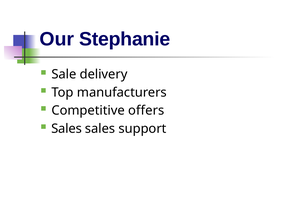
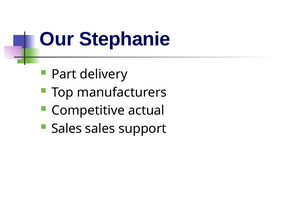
Sale: Sale -> Part
offers: offers -> actual
